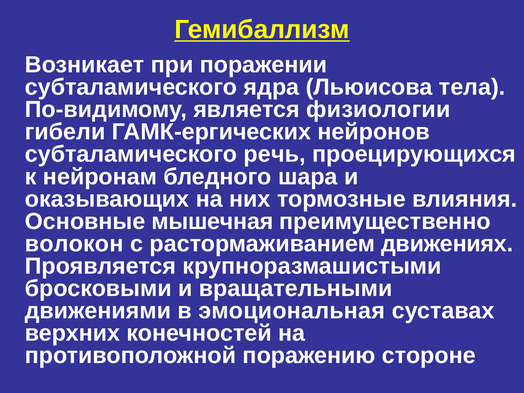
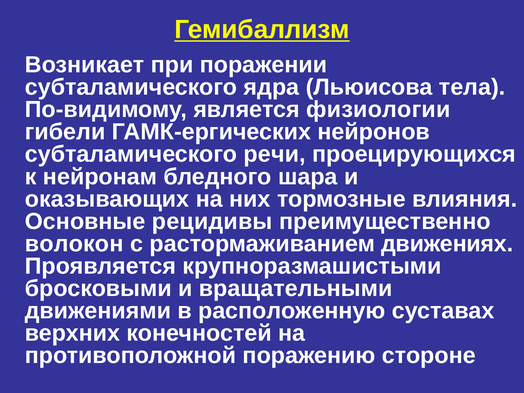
речь: речь -> речи
мышечная: мышечная -> рецидивы
эмоциональная: эмоциональная -> расположенную
